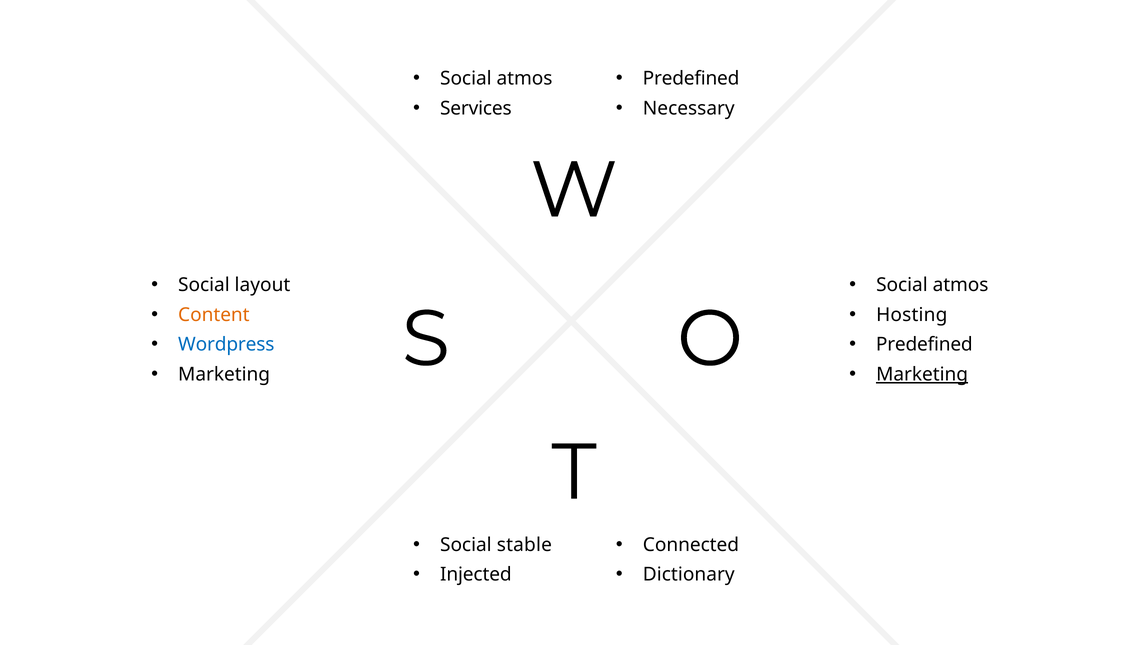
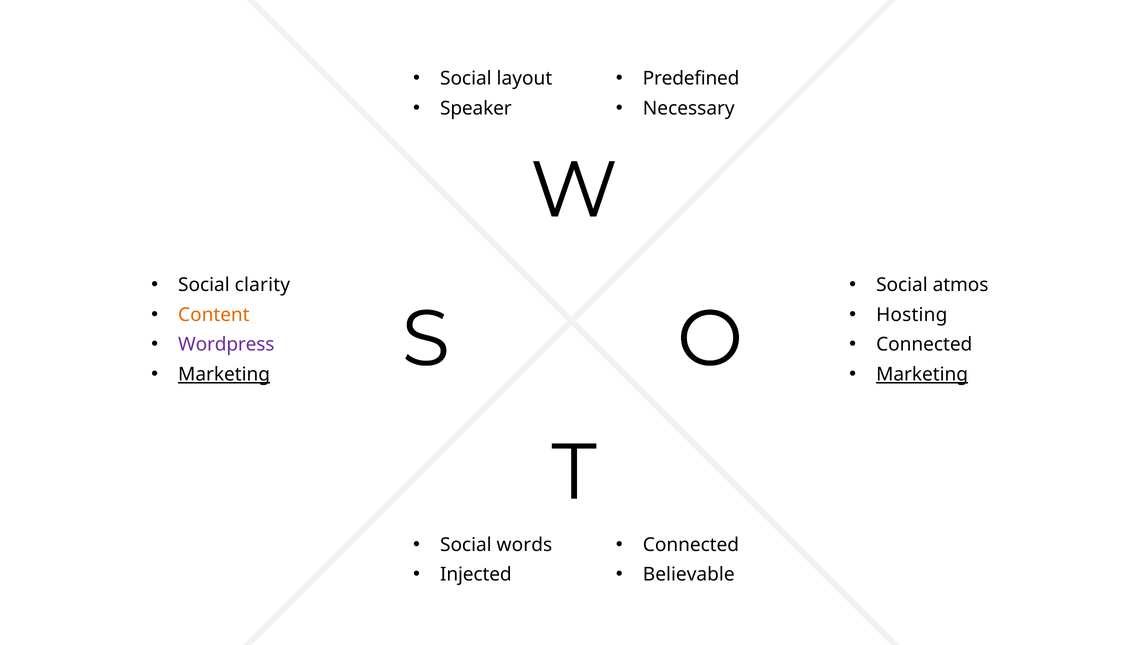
atmos at (524, 79): atmos -> layout
Services: Services -> Speaker
layout: layout -> clarity
Wordpress colour: blue -> purple
Predefined at (924, 344): Predefined -> Connected
Marketing at (224, 374) underline: none -> present
stable: stable -> words
Dictionary: Dictionary -> Believable
